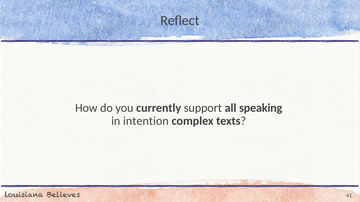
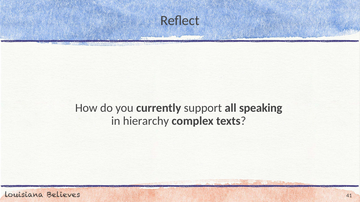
intention: intention -> hierarchy
